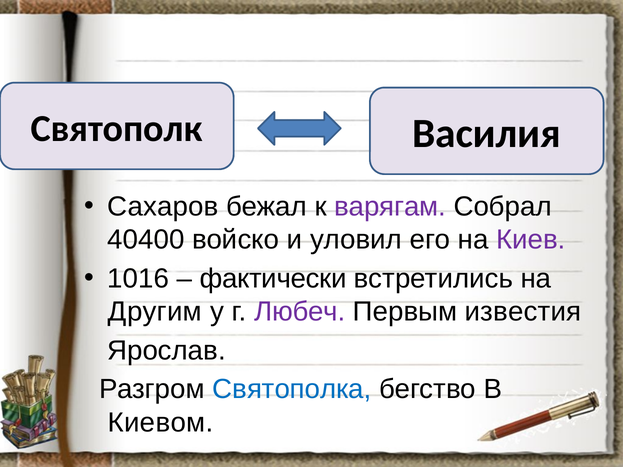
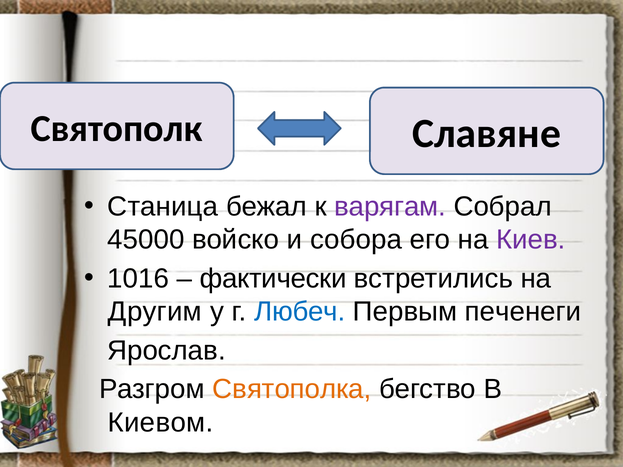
Василия: Василия -> Славяне
Сахаров: Сахаров -> Станица
40400: 40400 -> 45000
уловил: уловил -> собора
Любеч colour: purple -> blue
известия: известия -> печенеги
Святополка colour: blue -> orange
